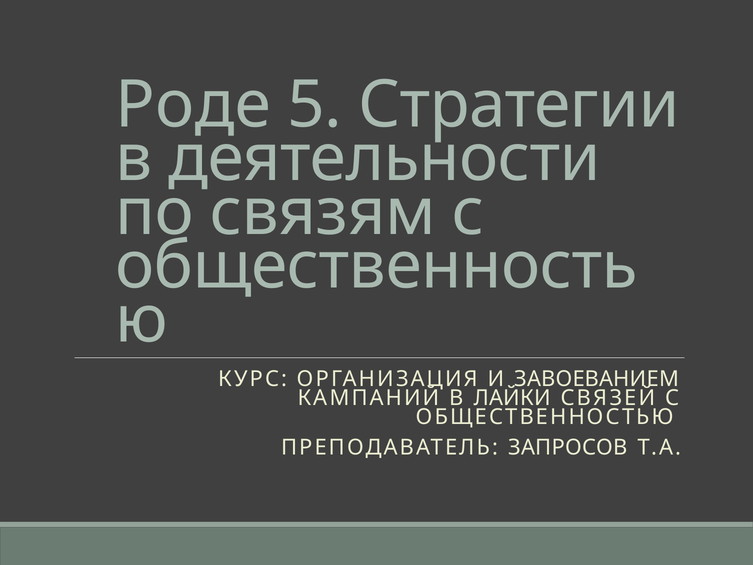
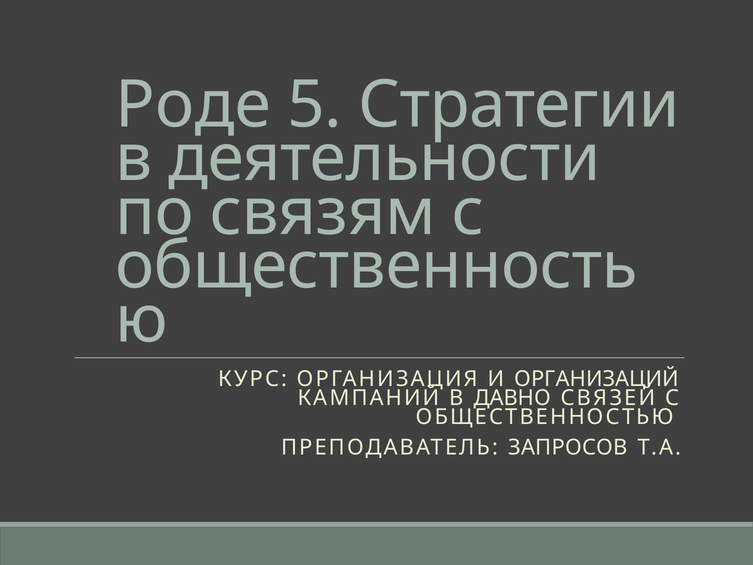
ЗАВОЕВАНИЕМ: ЗАВОЕВАНИЕМ -> ОРГАНИЗАЦИЙ
ЛАЙКИ: ЛАЙКИ -> ДАВНО
